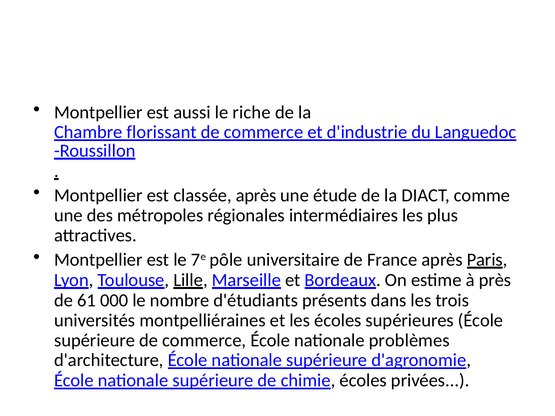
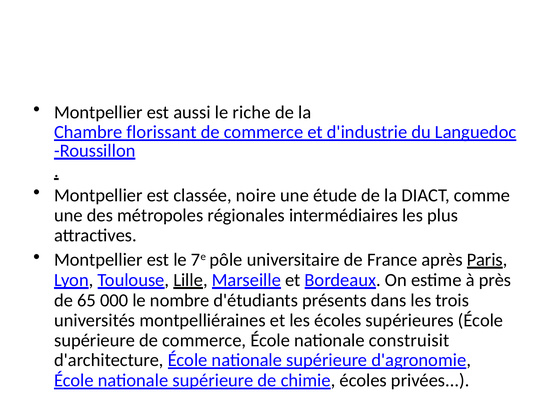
classée après: après -> noire
61: 61 -> 65
problèmes: problèmes -> construisit
